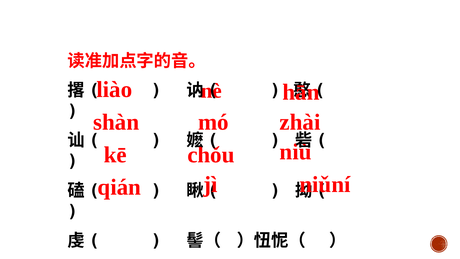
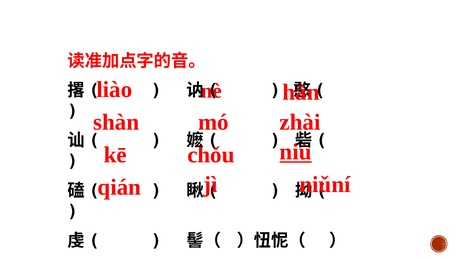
niù underline: none -> present
